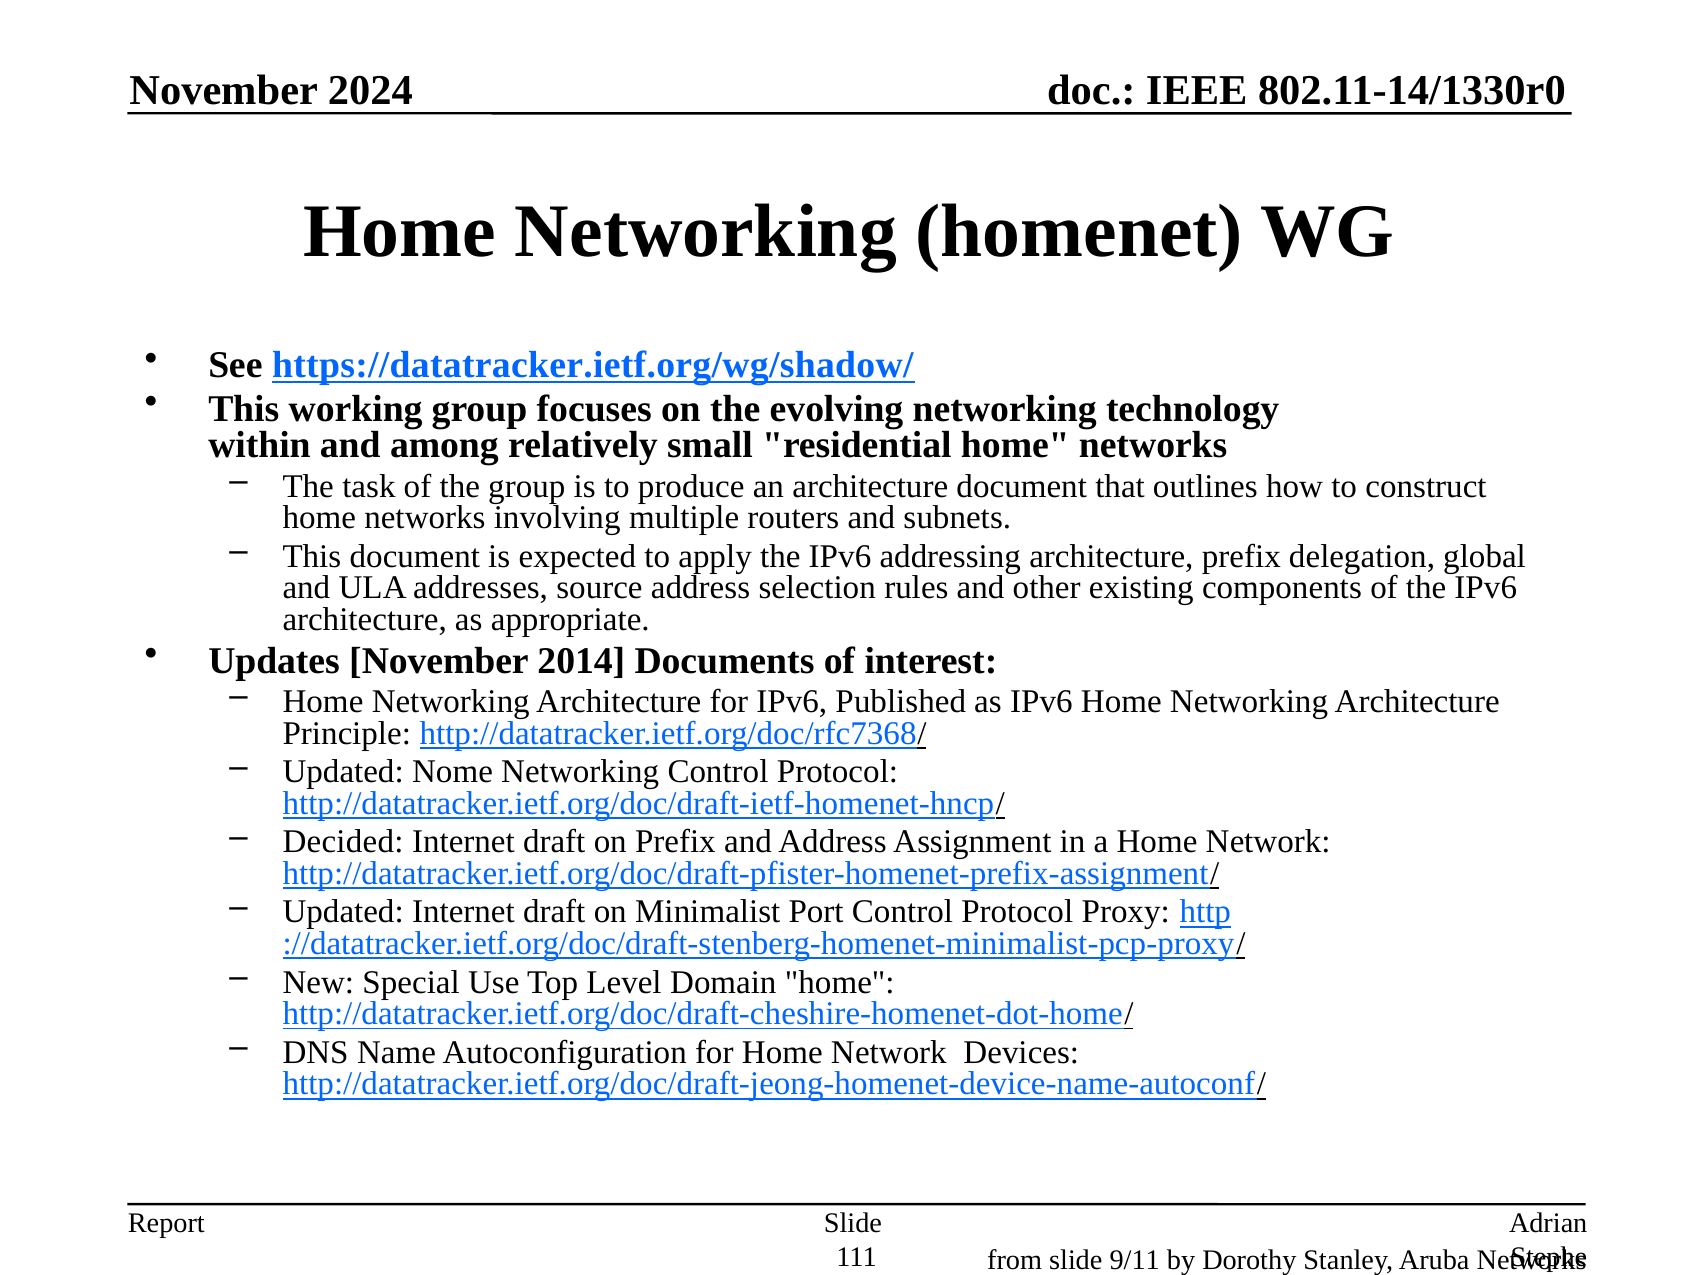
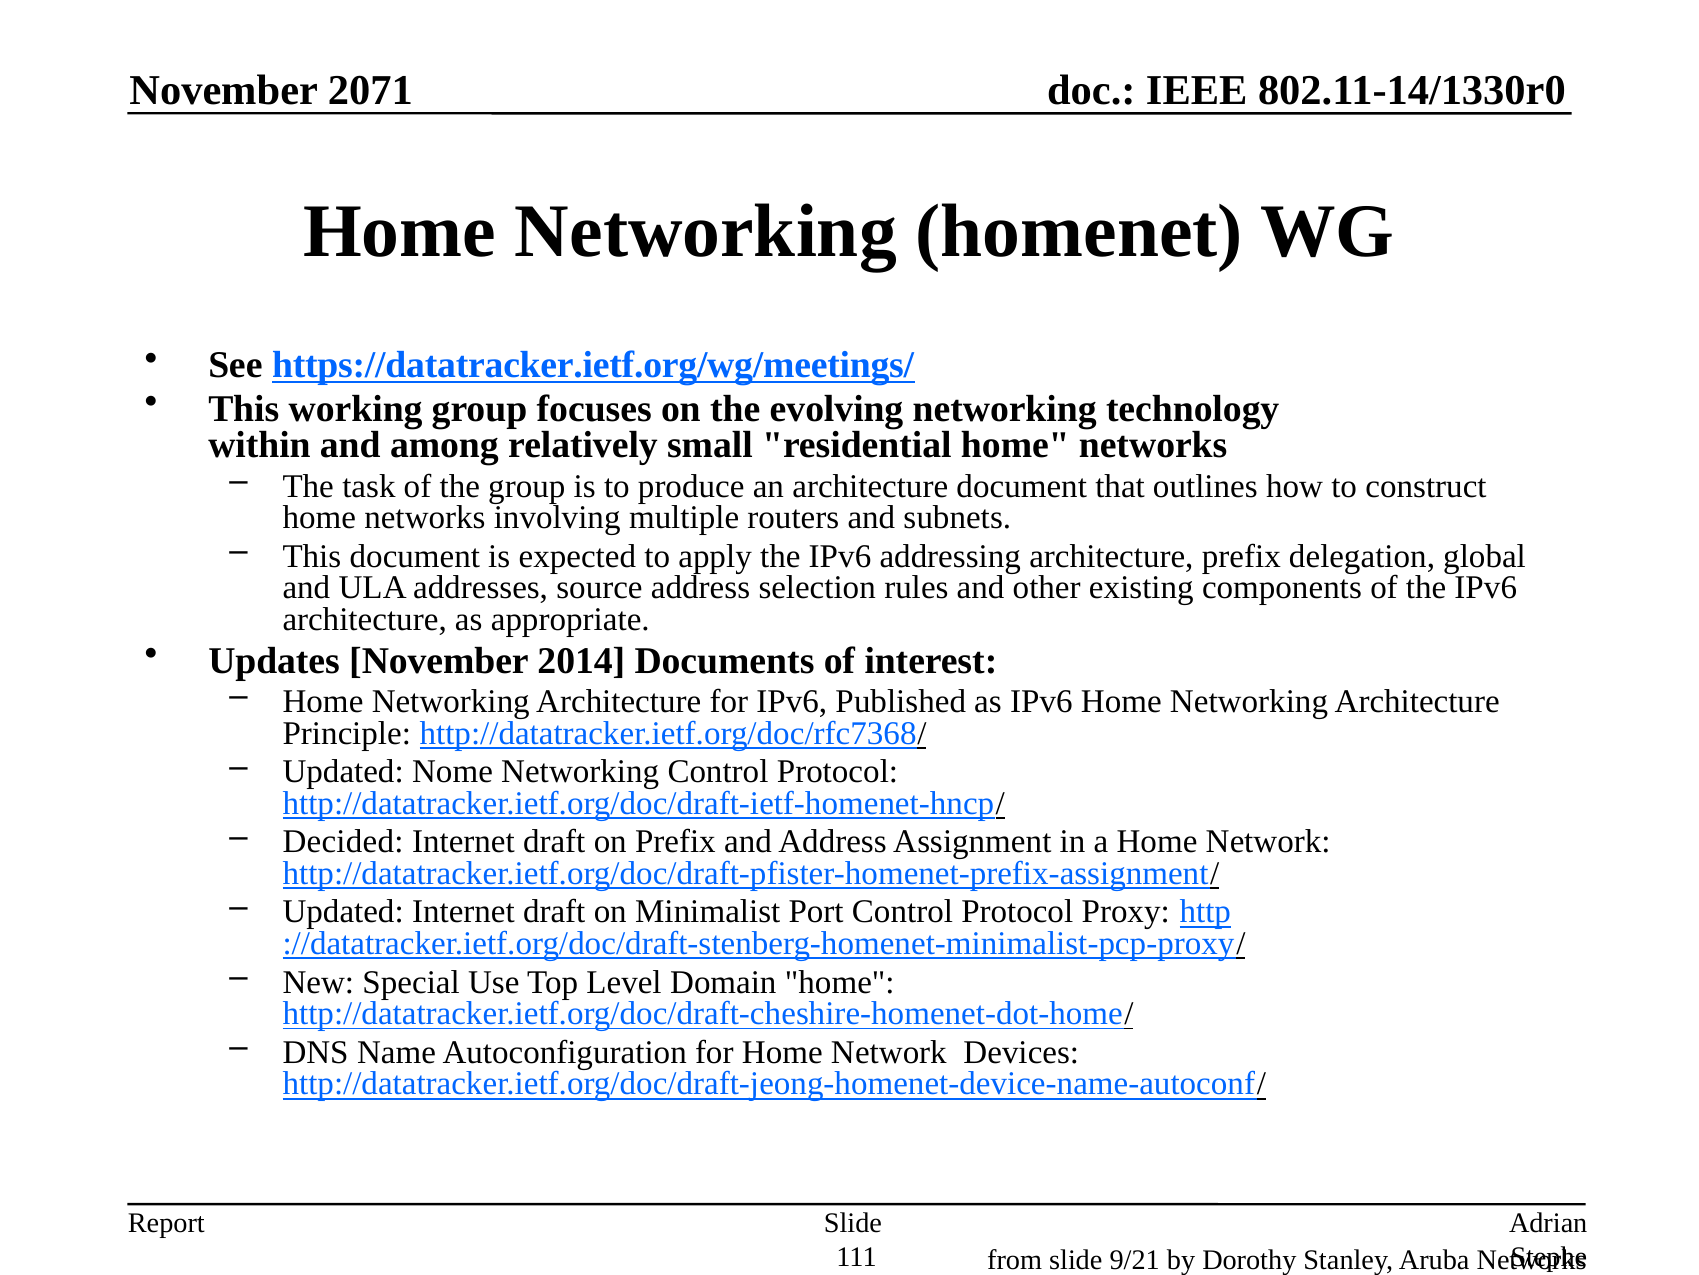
2024: 2024 -> 2071
https://datatracker.ietf.org/wg/shadow/: https://datatracker.ietf.org/wg/shadow/ -> https://datatracker.ietf.org/wg/meetings/
9/11: 9/11 -> 9/21
